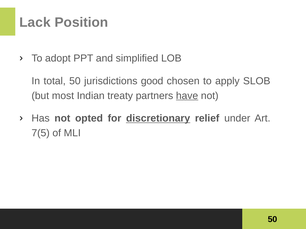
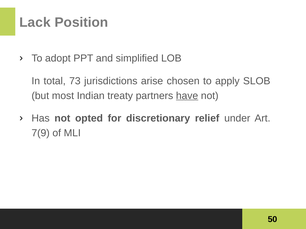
total 50: 50 -> 73
good: good -> arise
discretionary underline: present -> none
7(5: 7(5 -> 7(9
